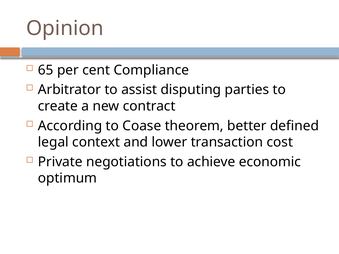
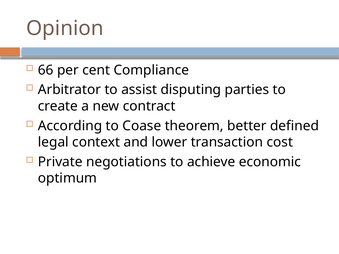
65: 65 -> 66
